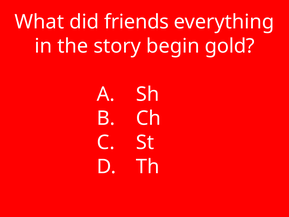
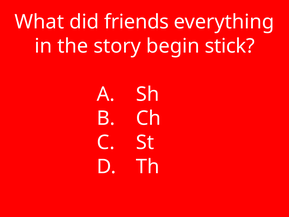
gold: gold -> stick
